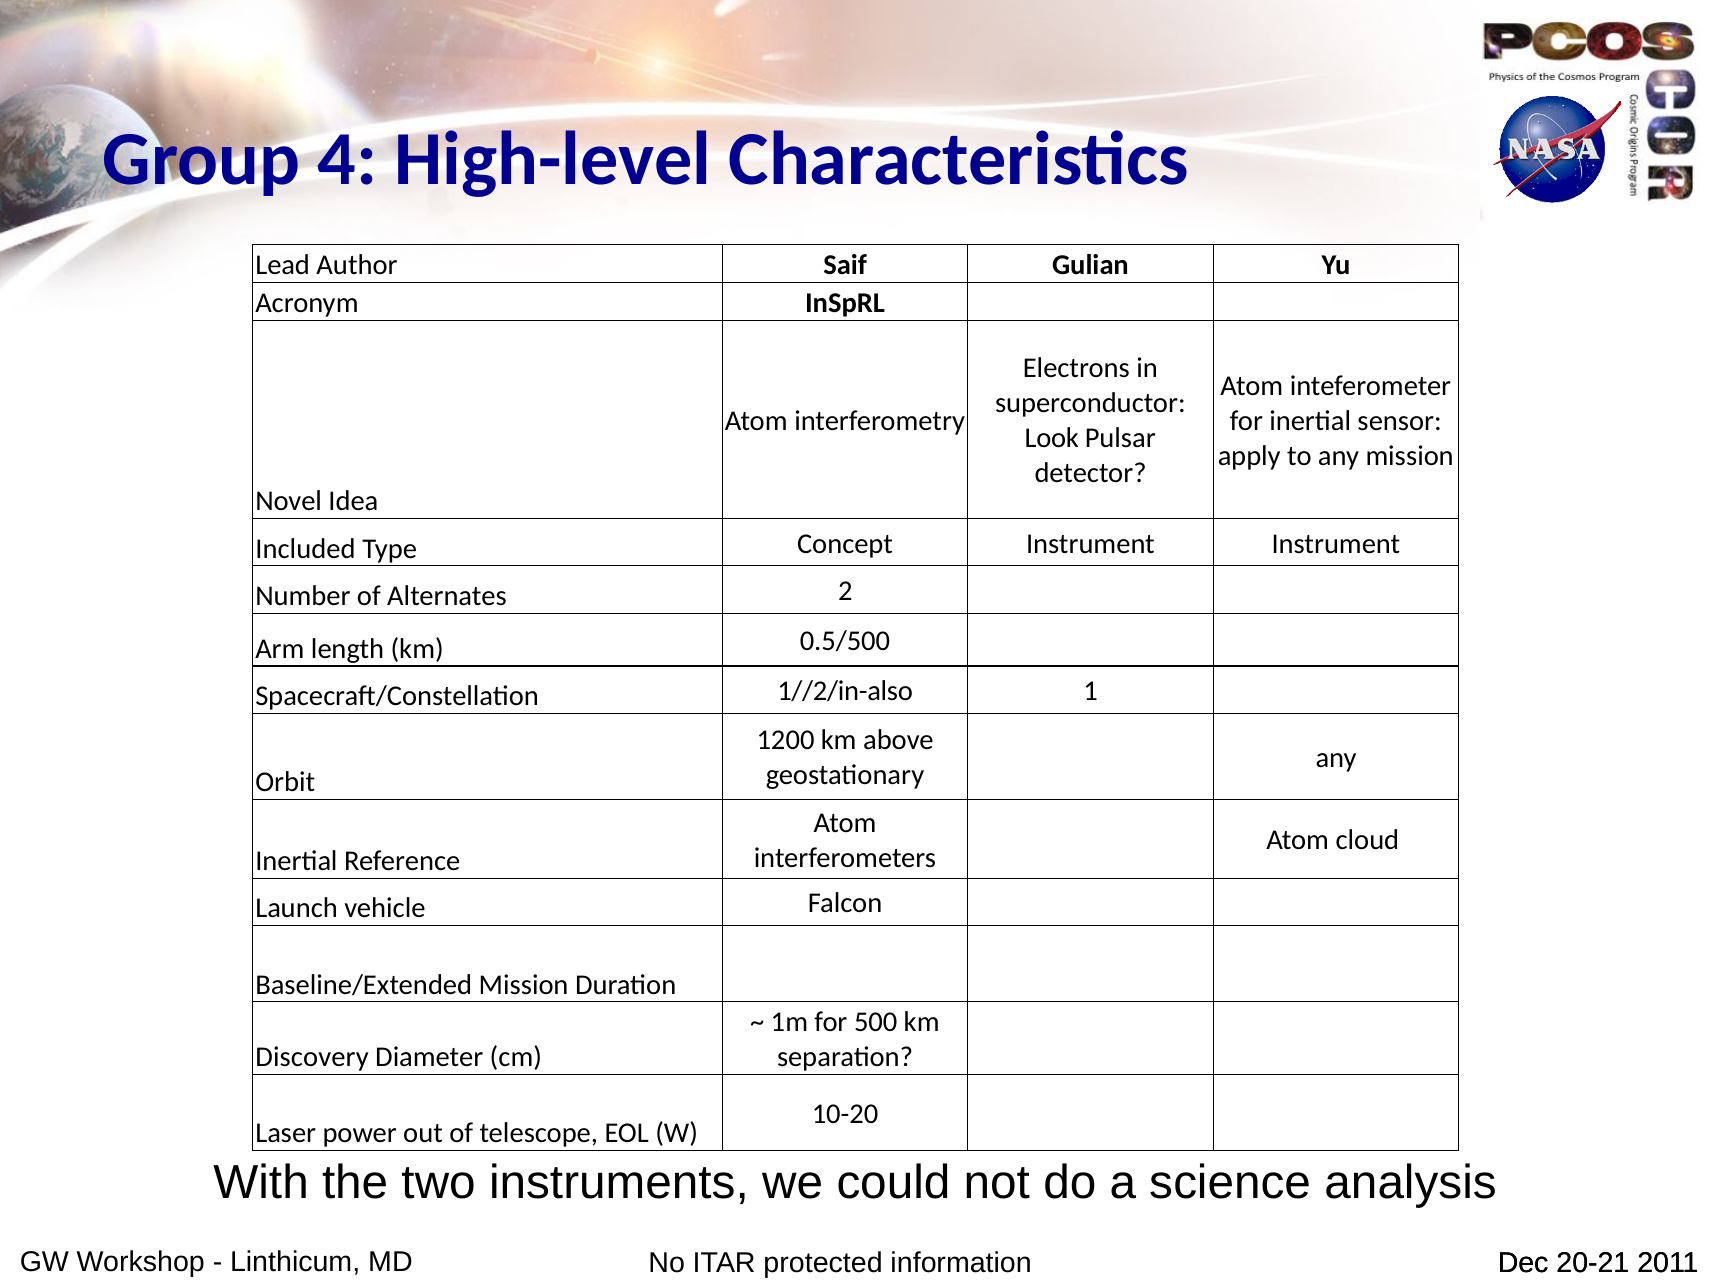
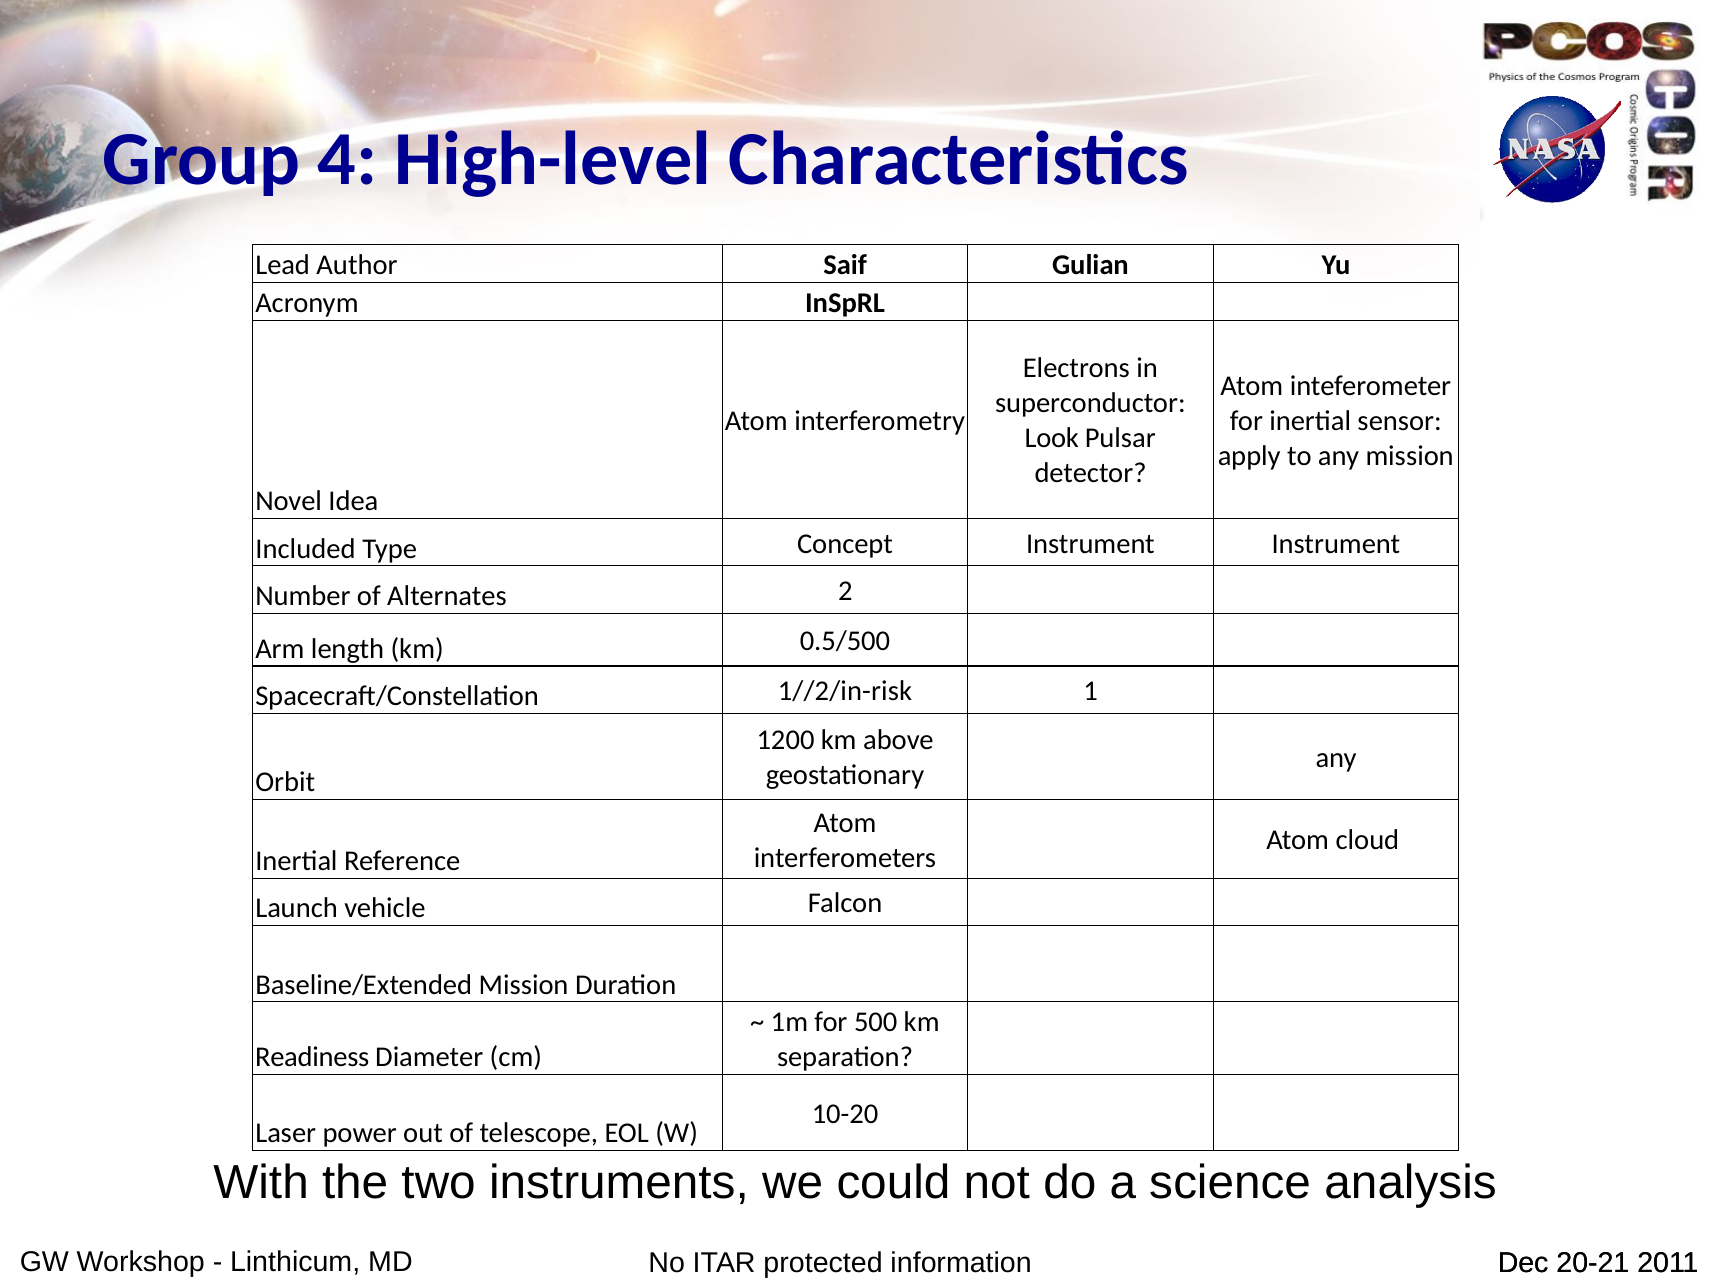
1//2/in-also: 1//2/in-also -> 1//2/in-risk
Discovery: Discovery -> Readiness
